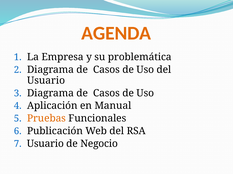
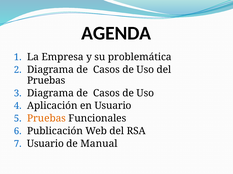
AGENDA colour: orange -> black
Usuario at (46, 81): Usuario -> Pruebas
en Manual: Manual -> Usuario
Negocio: Negocio -> Manual
